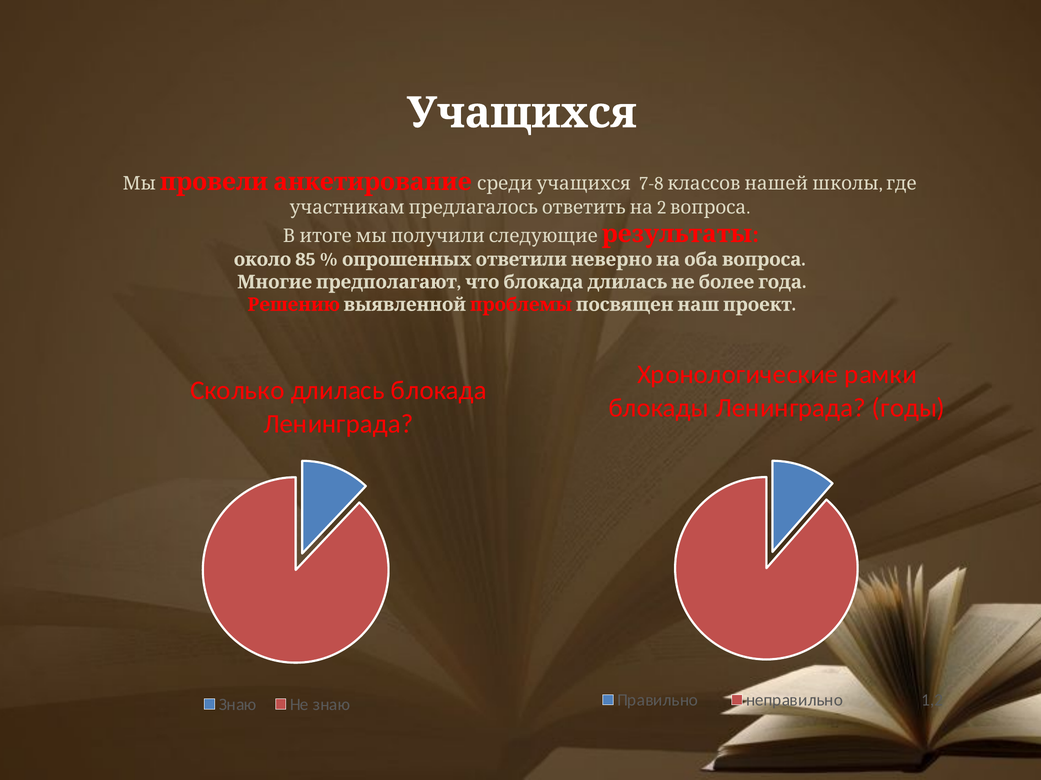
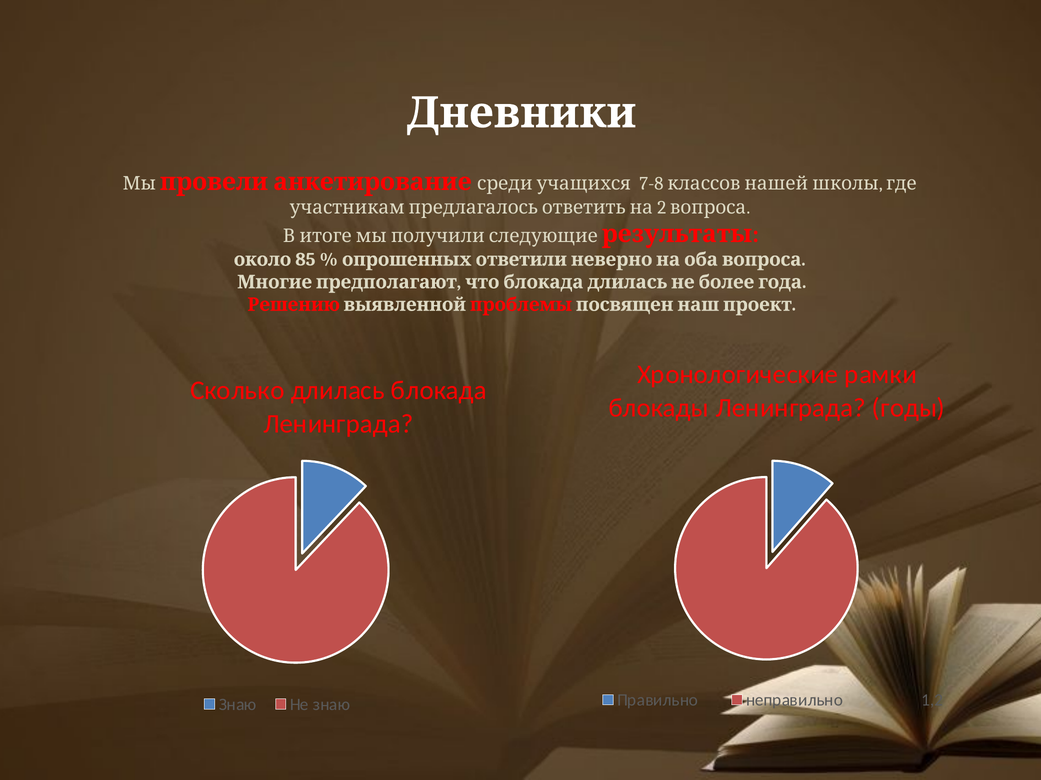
Учащихся: Учащихся -> Дневники
